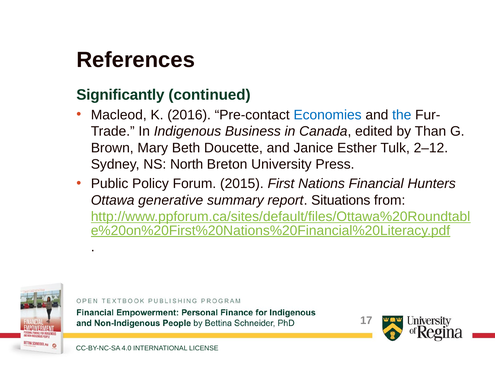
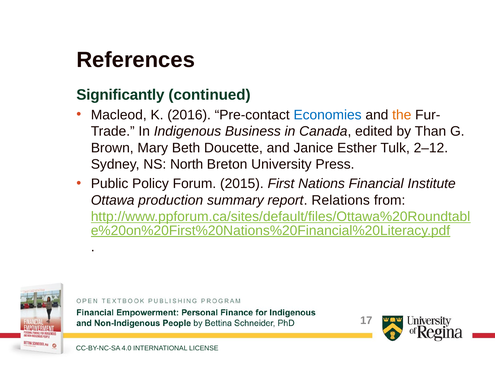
the colour: blue -> orange
Hunters: Hunters -> Institute
generative: generative -> production
Situations: Situations -> Relations
